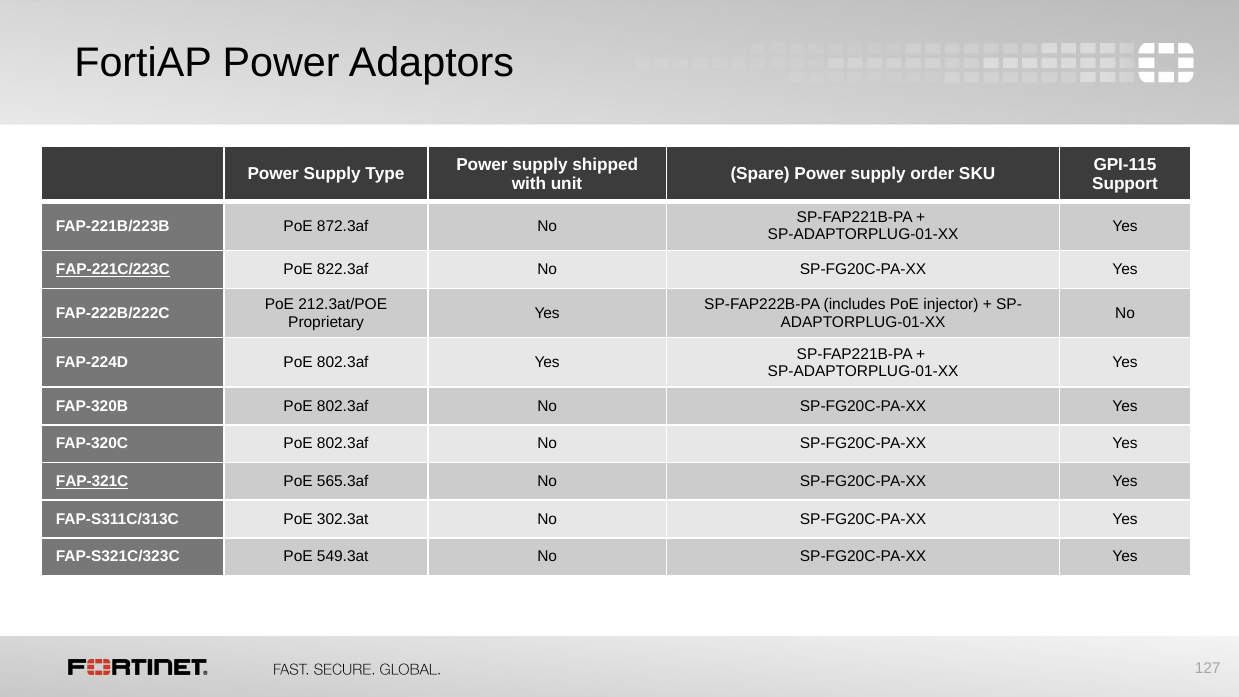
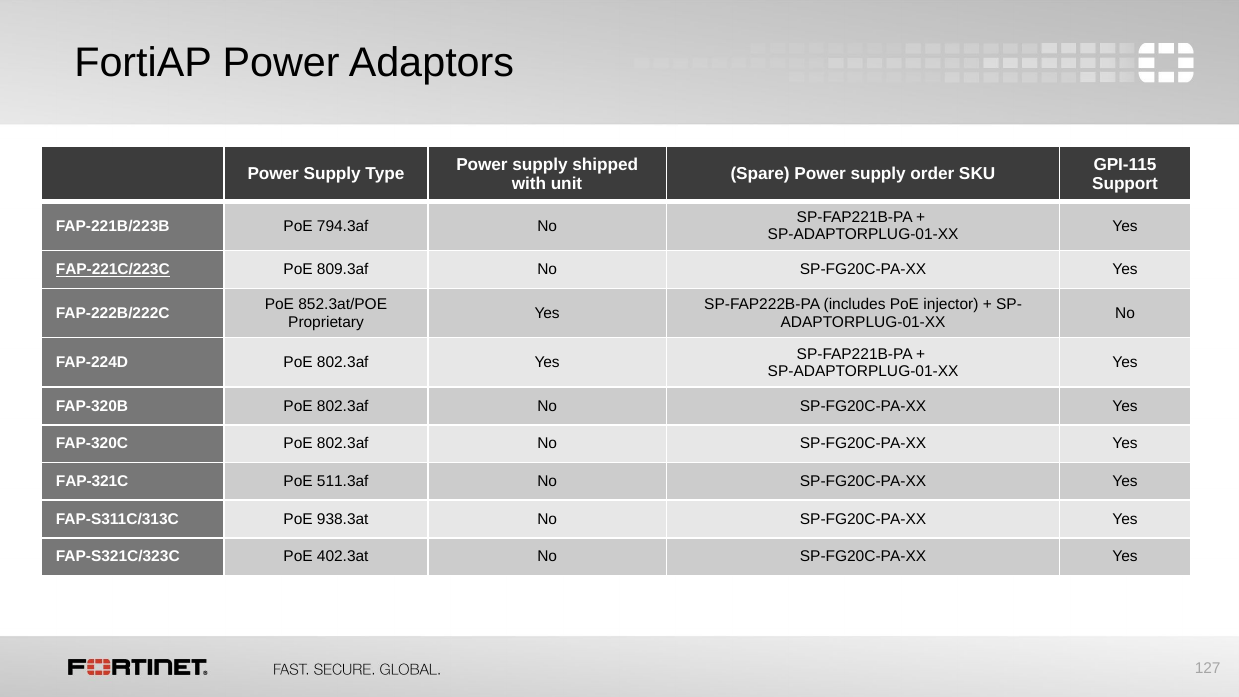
872.3af: 872.3af -> 794.3af
822.3af: 822.3af -> 809.3af
212.3at/POE: 212.3at/POE -> 852.3at/POE
FAP-321C underline: present -> none
565.3af: 565.3af -> 511.3af
302.3at: 302.3at -> 938.3at
549.3at: 549.3at -> 402.3at
